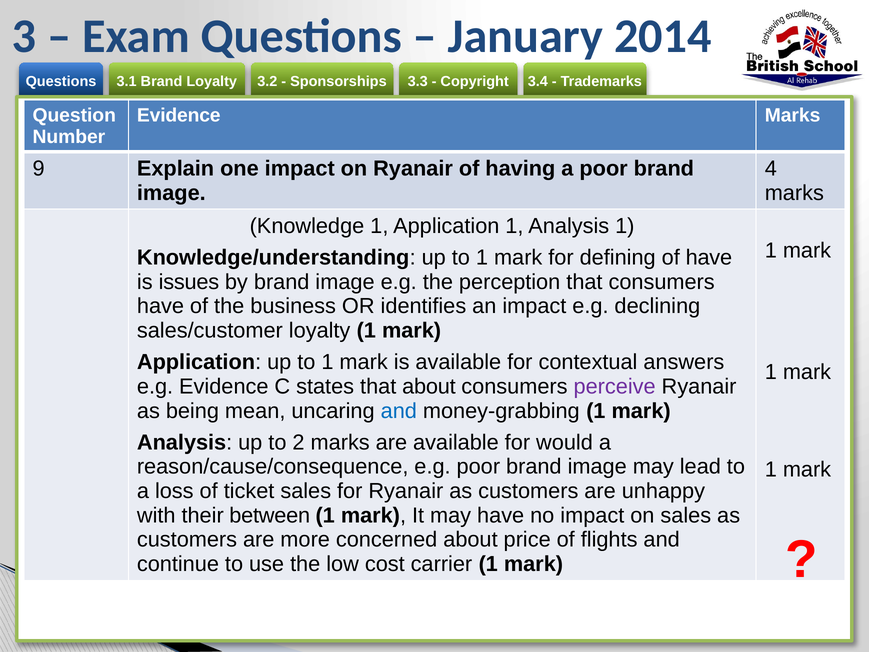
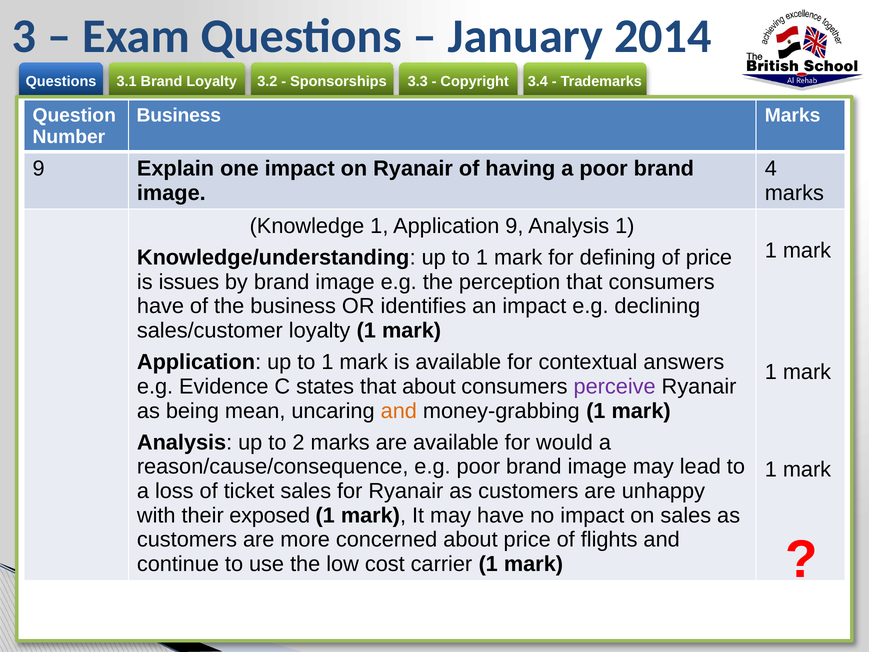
Evidence at (179, 115): Evidence -> Business
Application 1: 1 -> 9
of have: have -> price
and at (399, 411) colour: blue -> orange
between: between -> exposed
